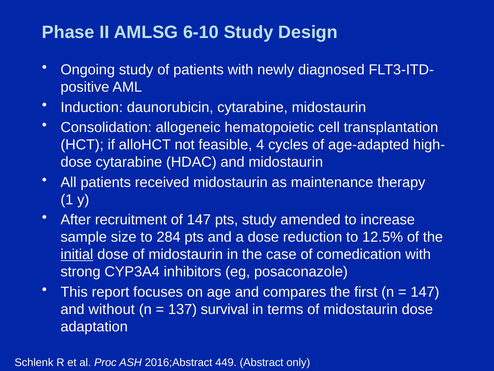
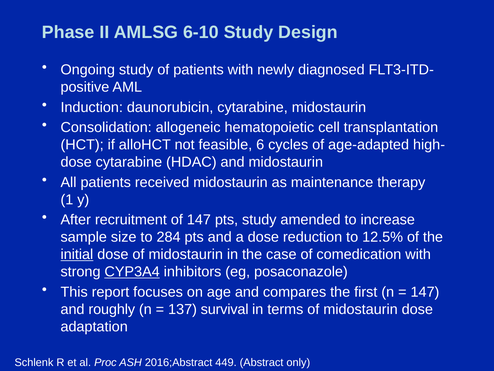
4: 4 -> 6
CYP3A4 underline: none -> present
without: without -> roughly
